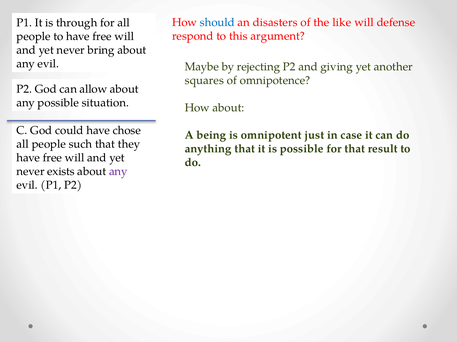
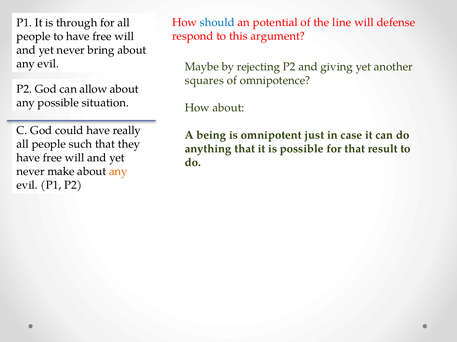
disasters: disasters -> potential
like: like -> line
chose: chose -> really
exists: exists -> make
any at (118, 172) colour: purple -> orange
